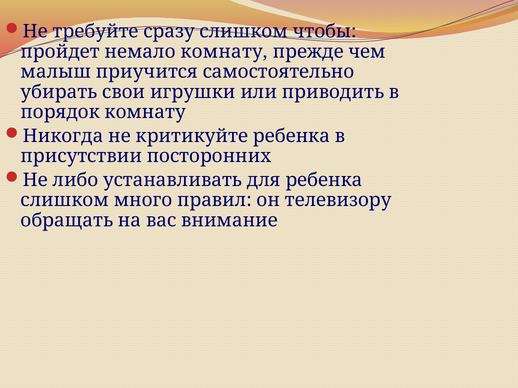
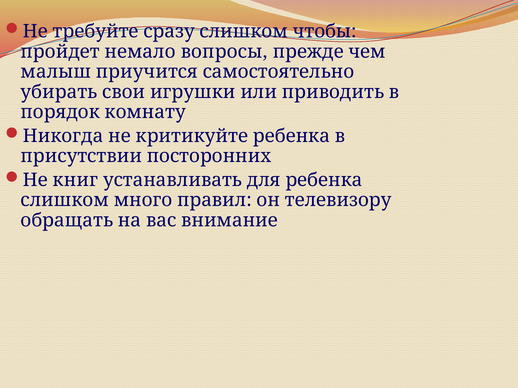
немало комнату: комнату -> вопросы
либо: либо -> книг
